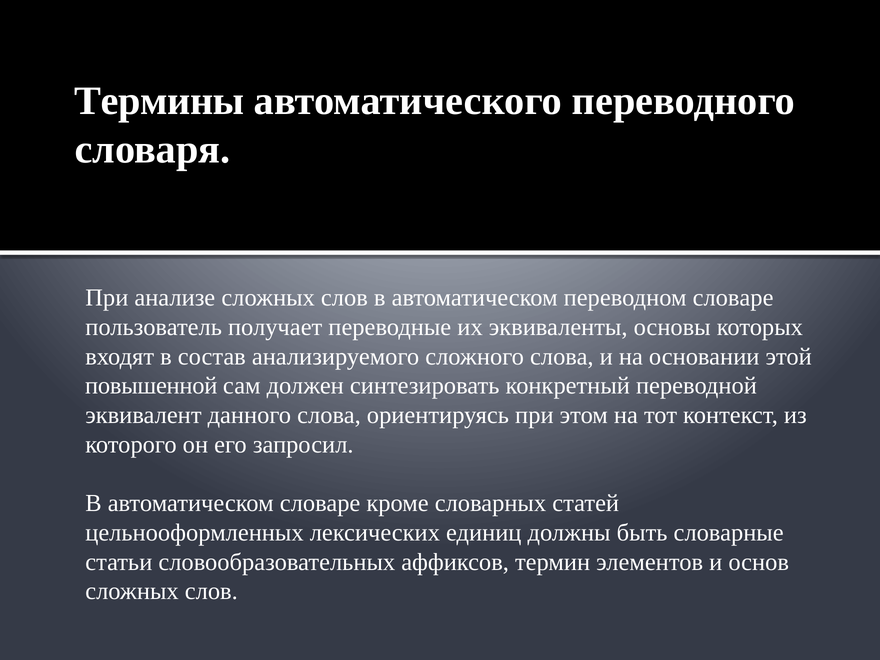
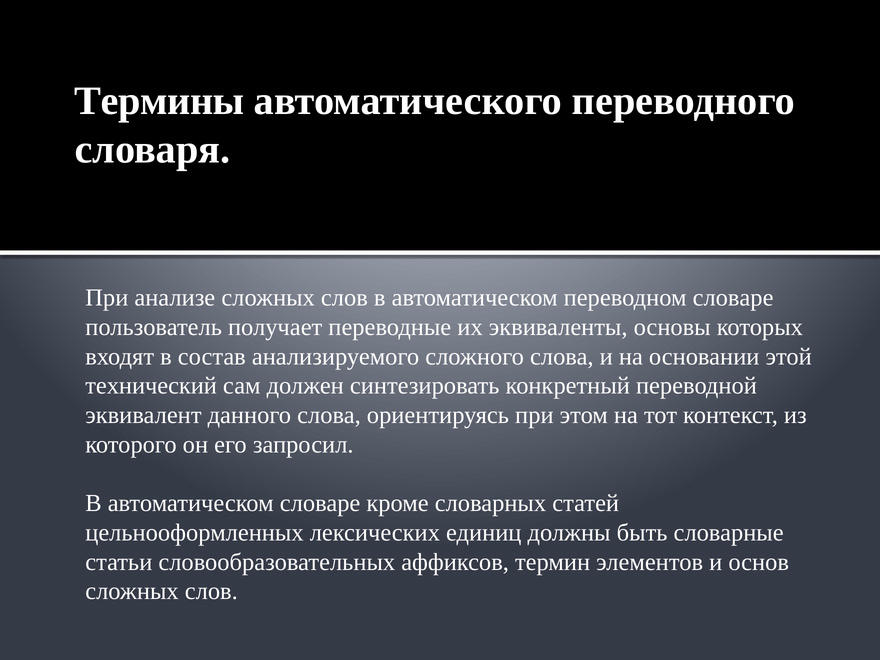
повышенной: повышенной -> технический
